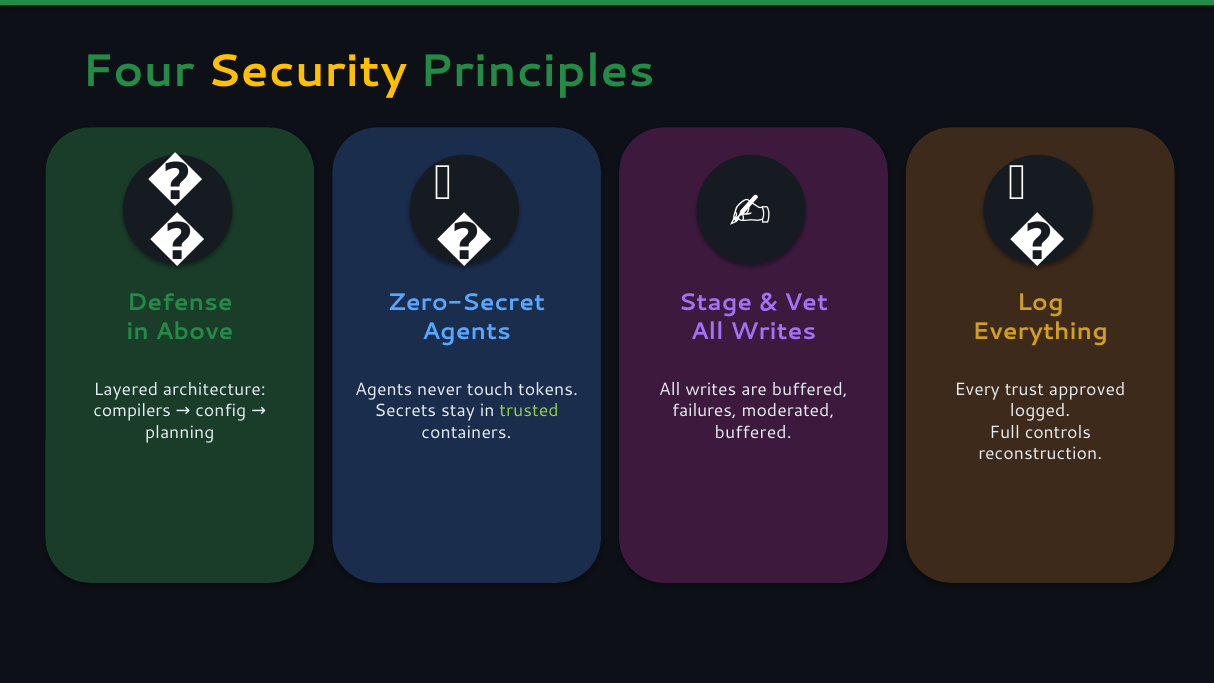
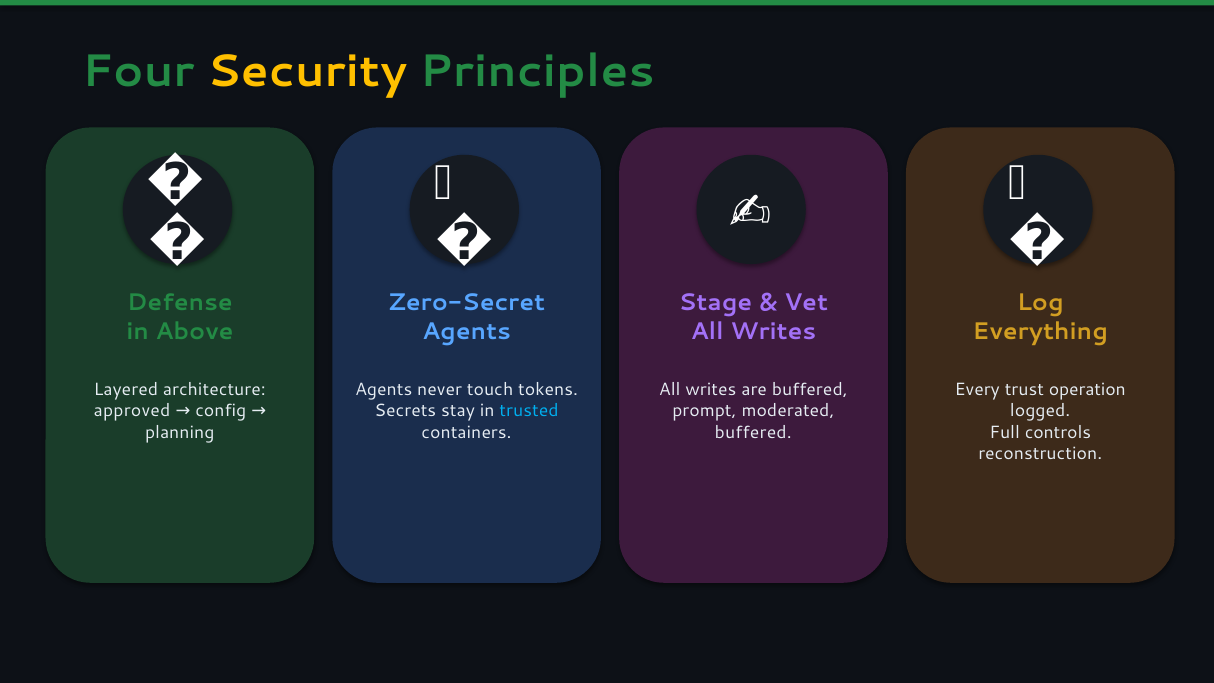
approved: approved -> operation
compilers: compilers -> approved
trusted colour: light green -> light blue
failures: failures -> prompt
